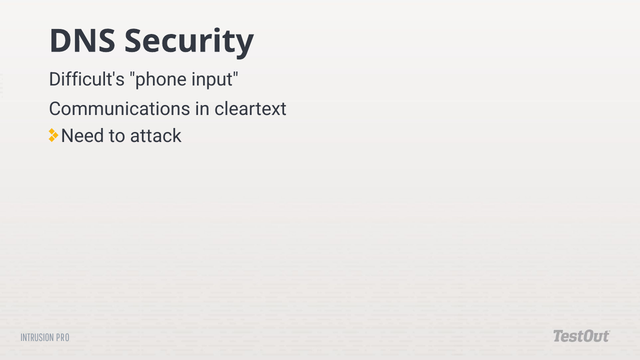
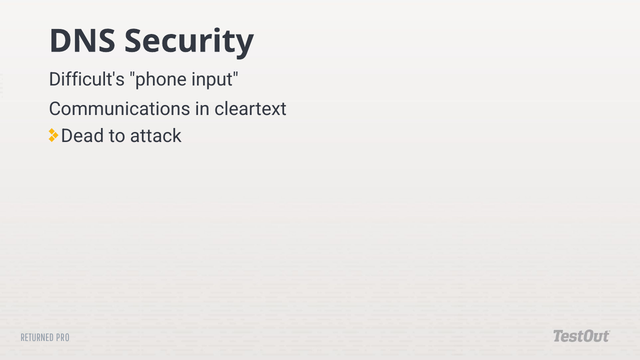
Need: Need -> Dead
INTRUSION: INTRUSION -> RETURNED
